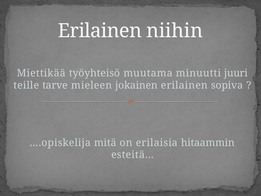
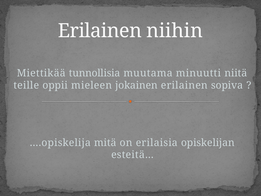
työyhteisö: työyhteisö -> tunnollisia
juuri: juuri -> niitä
tarve: tarve -> oppii
hitaammin: hitaammin -> opiskelijan
